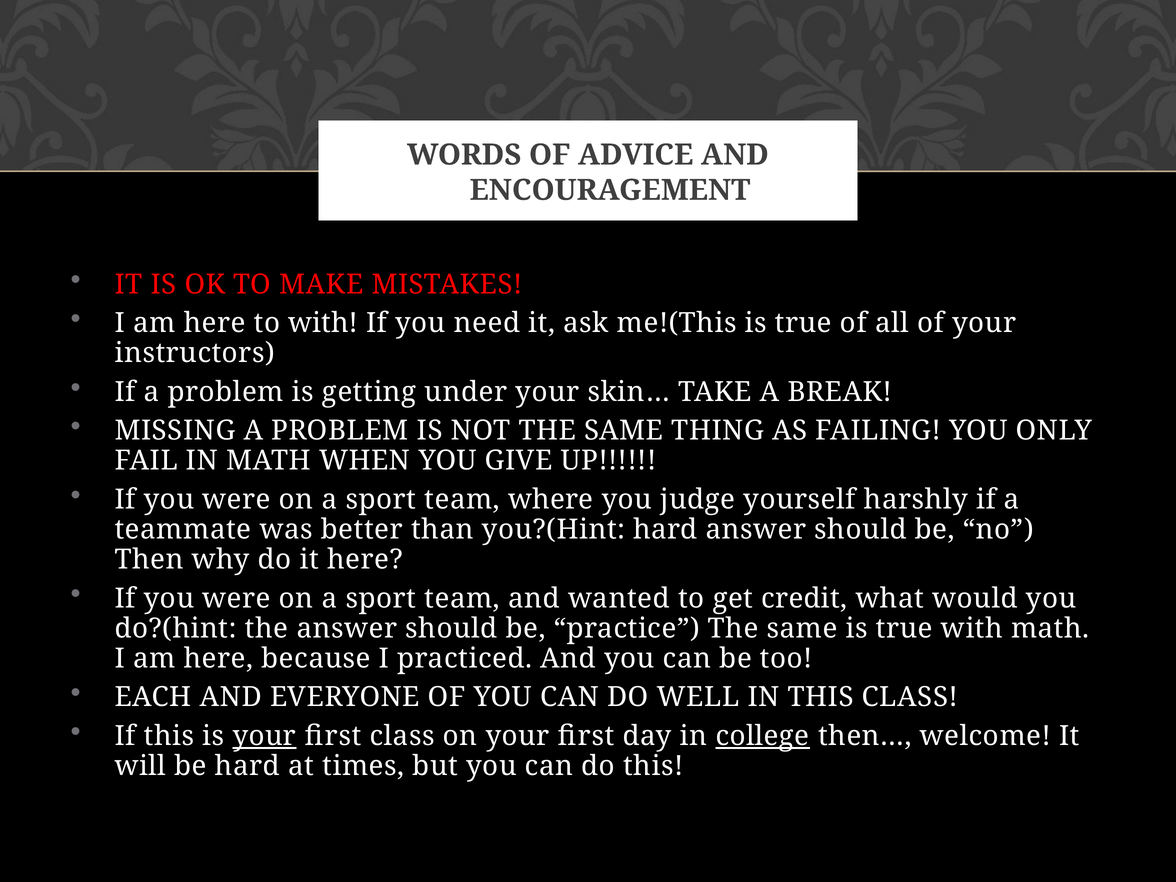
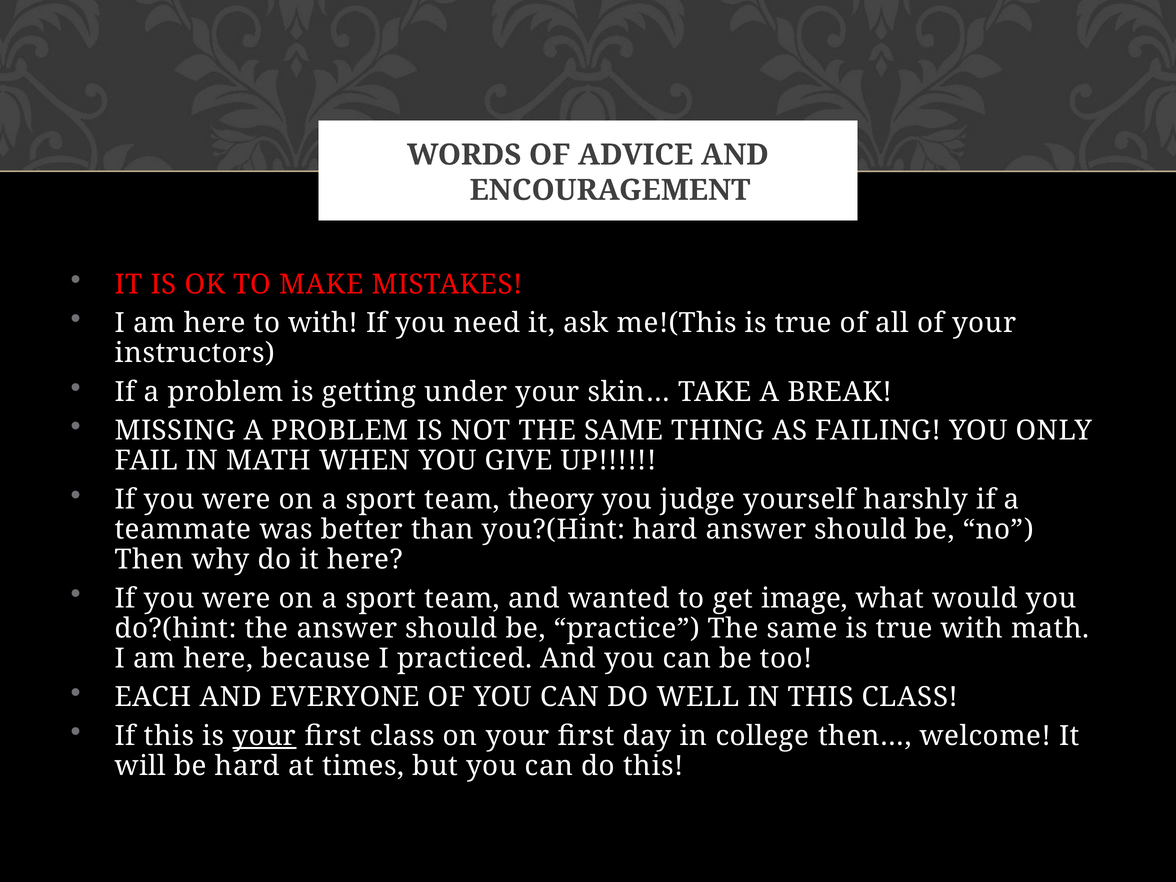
where: where -> theory
credit: credit -> image
college underline: present -> none
